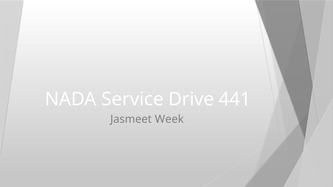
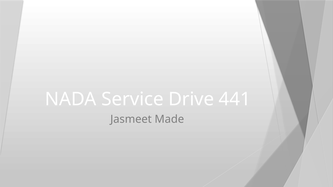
Week: Week -> Made
